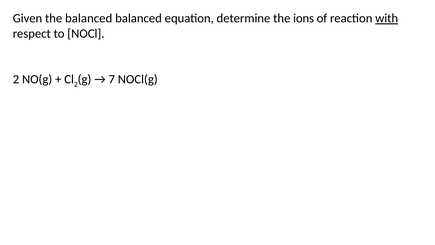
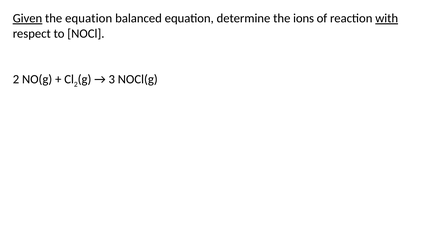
Given underline: none -> present
the balanced: balanced -> equation
7: 7 -> 3
